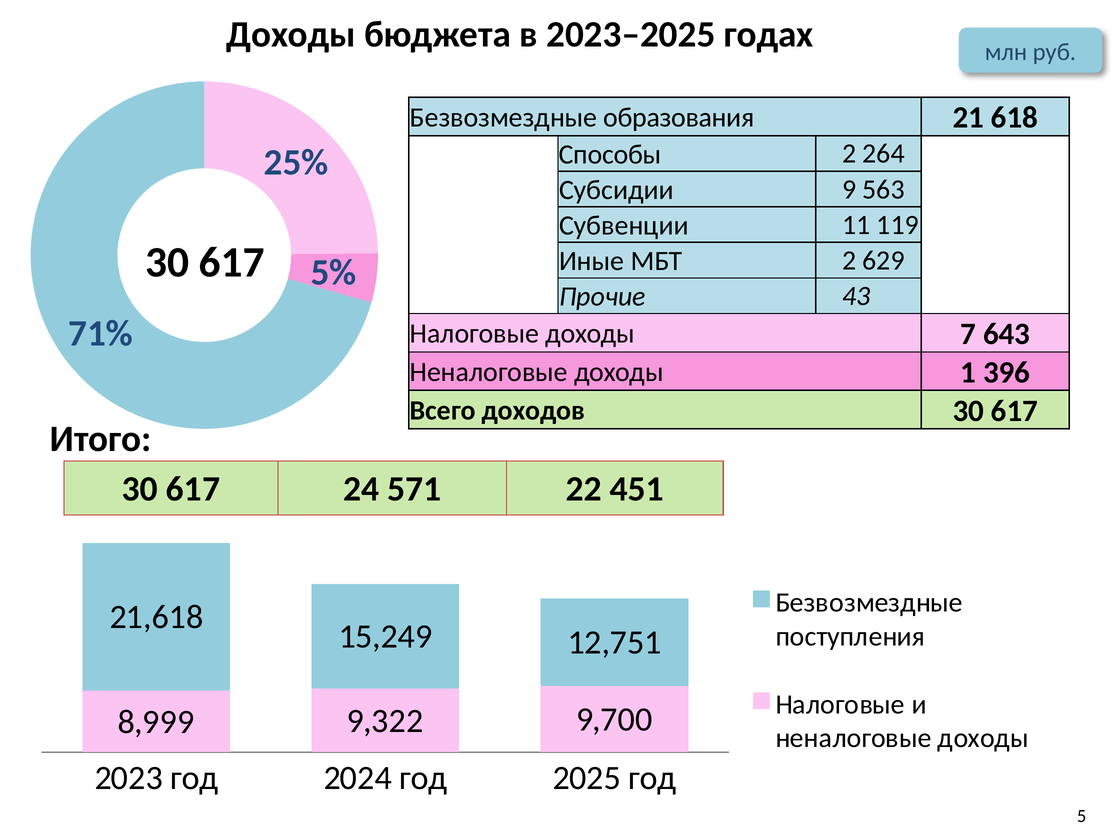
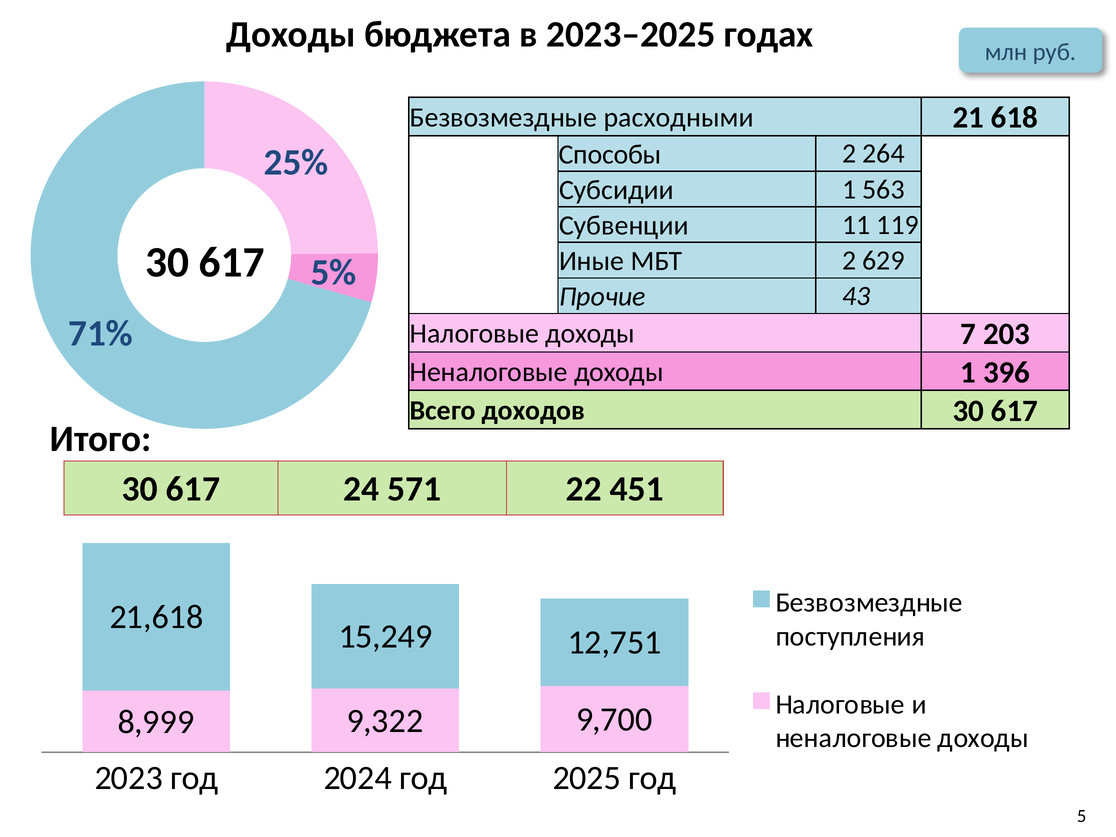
образования: образования -> расходными
Субсидии 9: 9 -> 1
643: 643 -> 203
